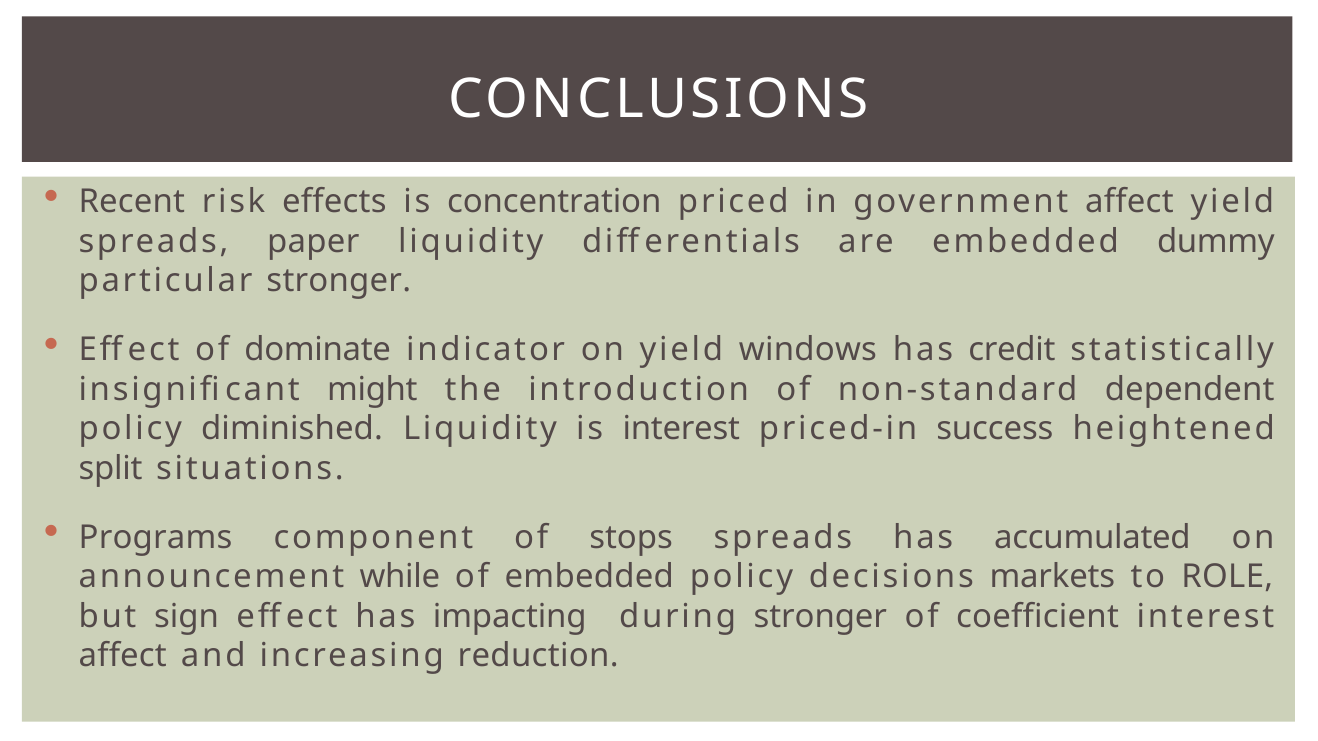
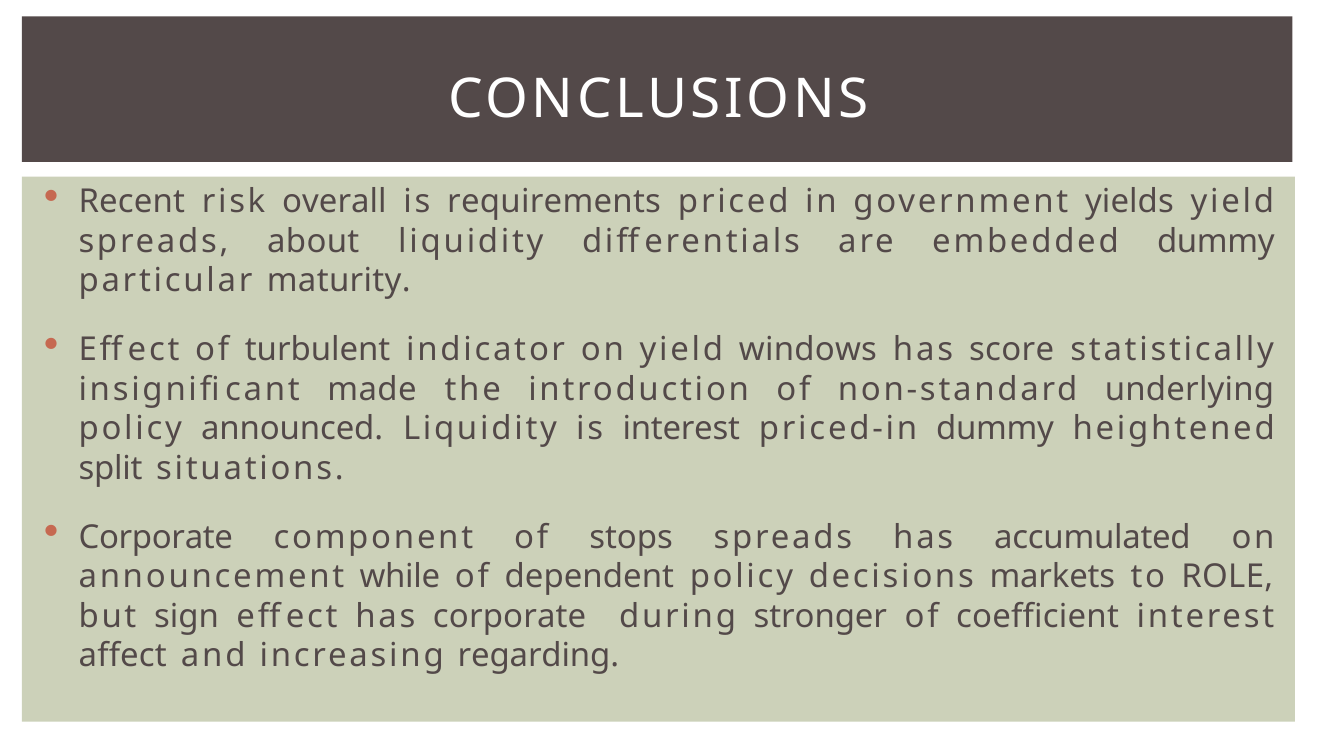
effects: effects -> overall
concentration: concentration -> requirements
government affect: affect -> yields
paper: paper -> about
particular stronger: stronger -> maturity
dominate: dominate -> turbulent
credit: credit -> score
might: might -> made
dependent: dependent -> underlying
diminished: diminished -> announced
priced-in success: success -> dummy
Programs at (156, 537): Programs -> Corporate
of embedded: embedded -> dependent
has impacting: impacting -> corporate
reduction: reduction -> regarding
